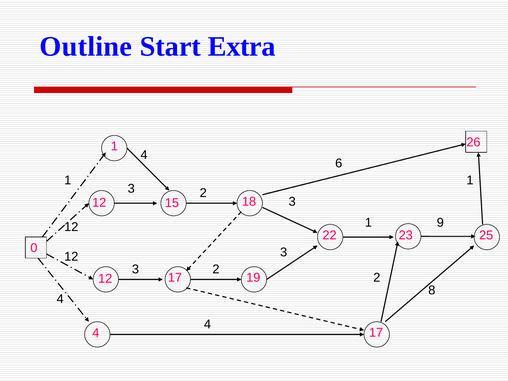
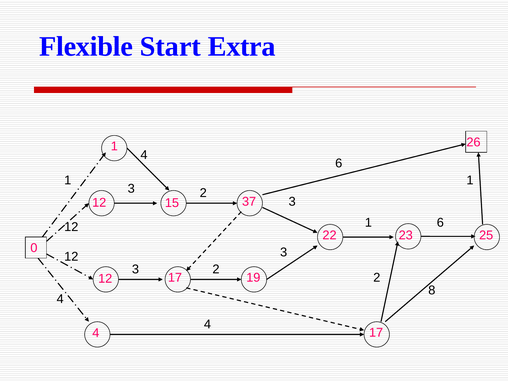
Outline: Outline -> Flexible
18: 18 -> 37
1 9: 9 -> 6
